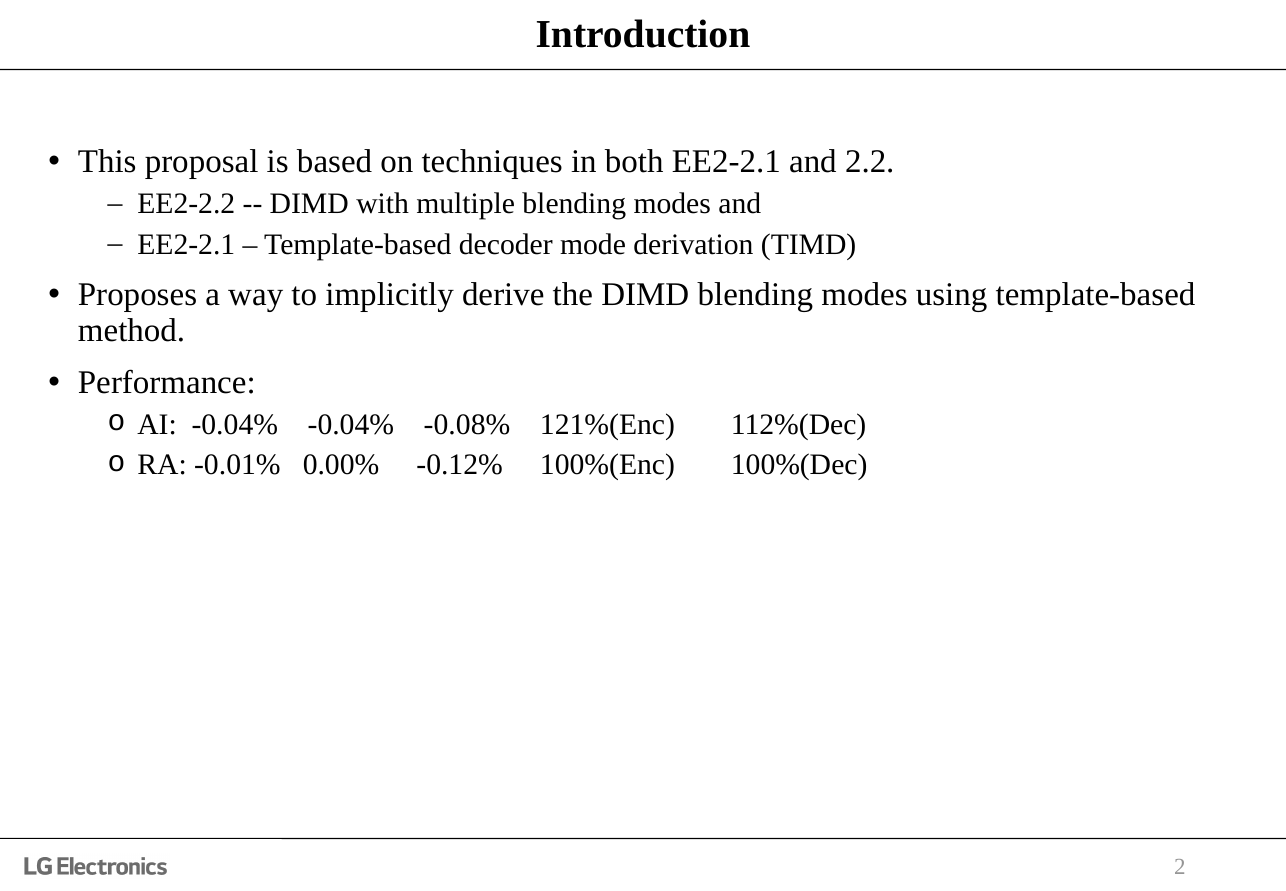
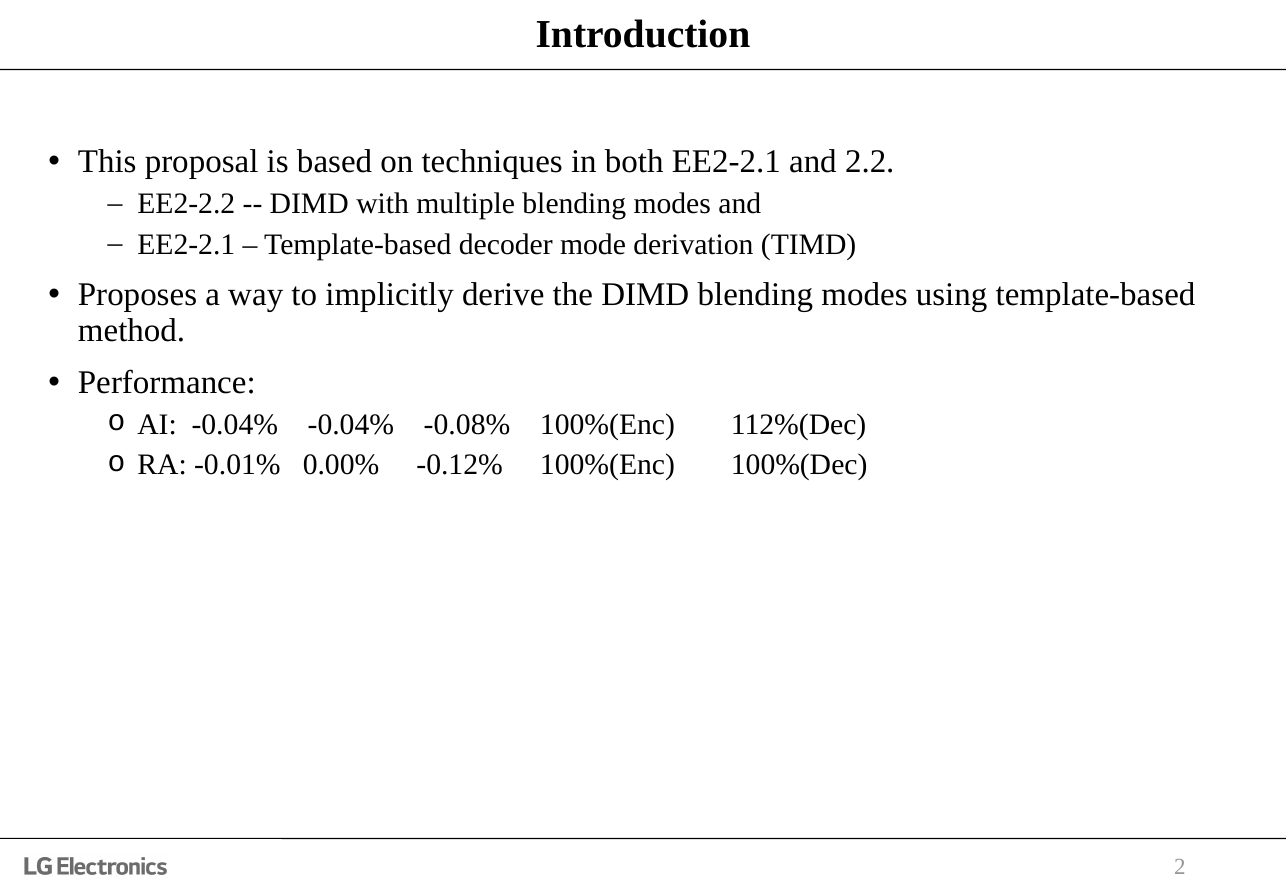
-0.08% 121%(Enc: 121%(Enc -> 100%(Enc
